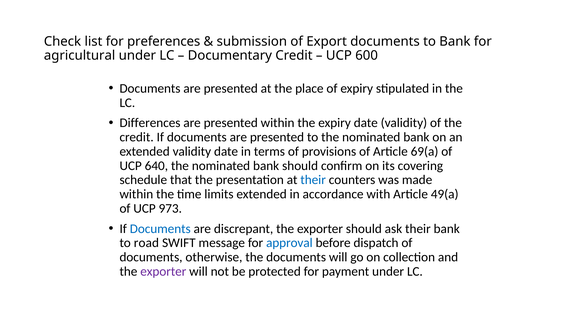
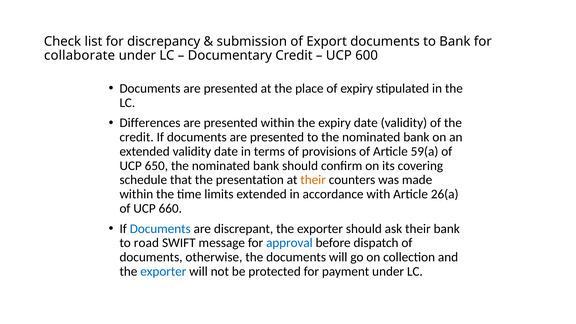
preferences: preferences -> discrepancy
agricultural: agricultural -> collaborate
69(a: 69(a -> 59(a
640: 640 -> 650
their at (313, 180) colour: blue -> orange
49(a: 49(a -> 26(a
973: 973 -> 660
exporter at (163, 271) colour: purple -> blue
